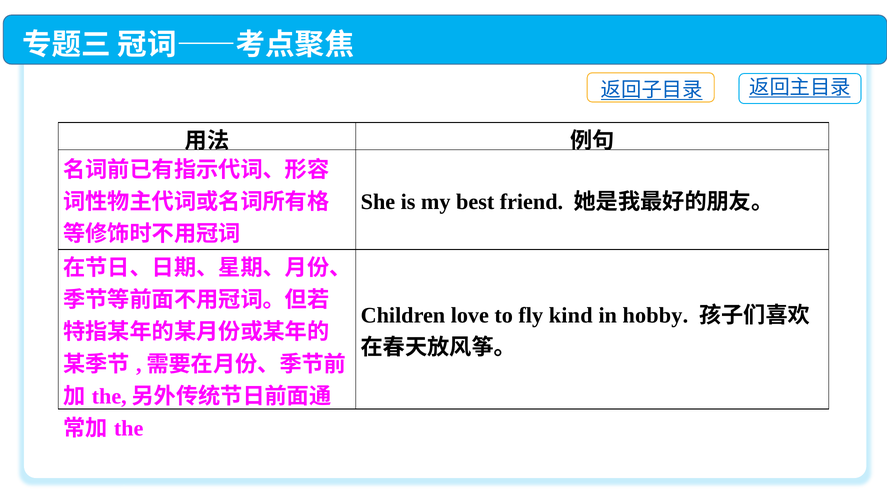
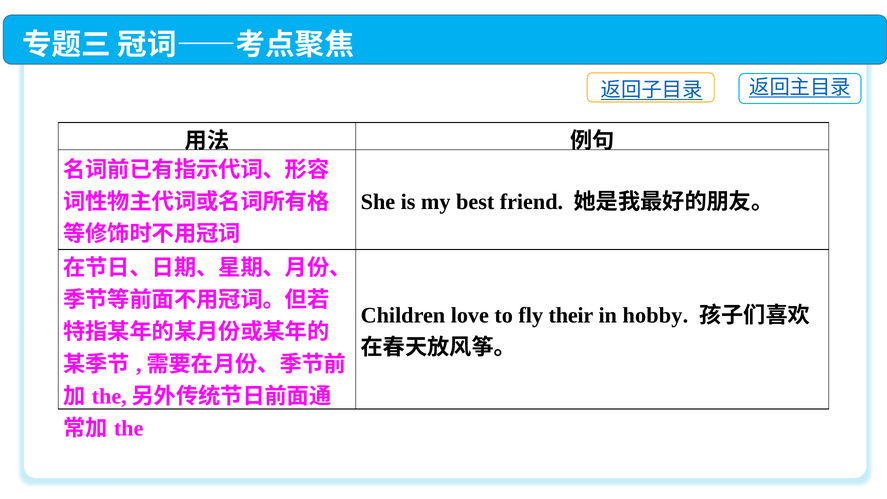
kind: kind -> their
